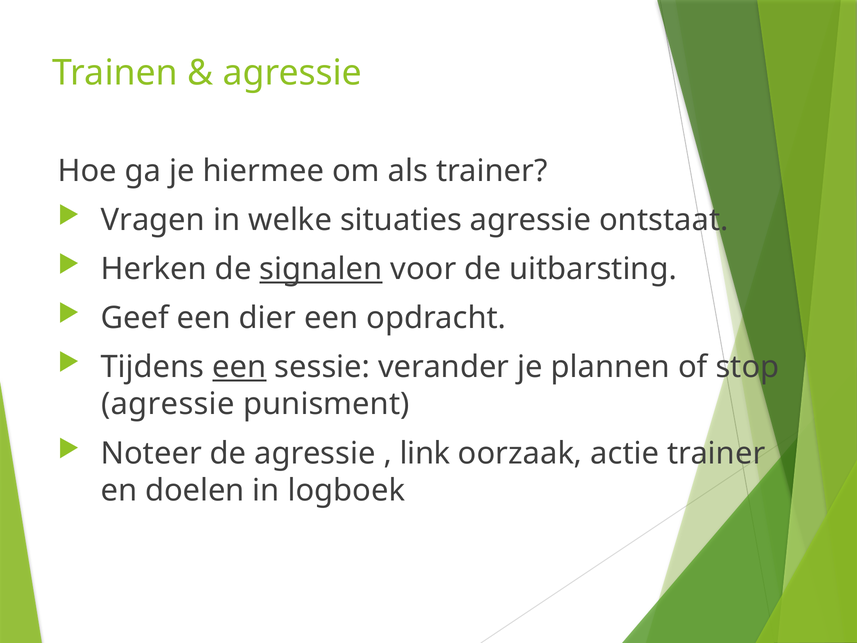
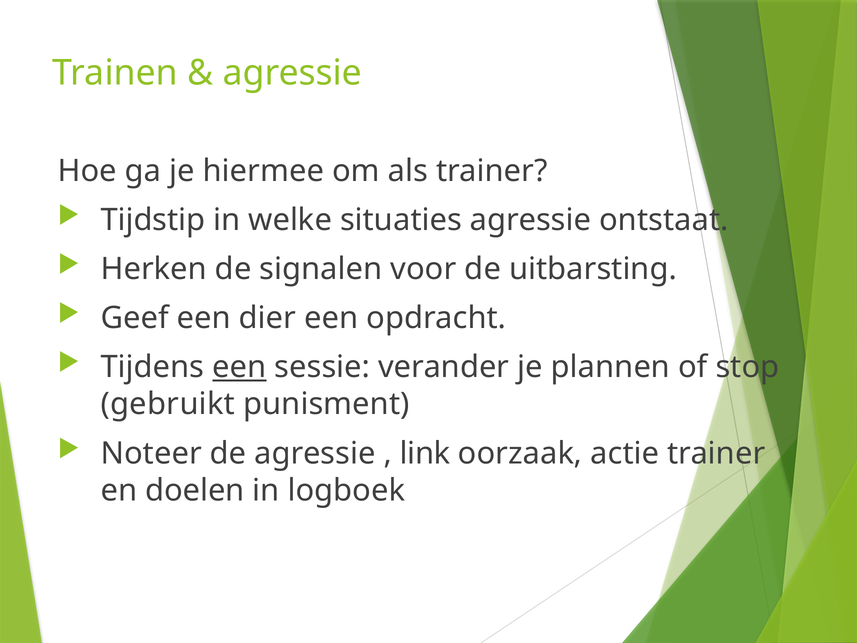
Vragen: Vragen -> Tijdstip
signalen underline: present -> none
agressie at (168, 404): agressie -> gebruikt
